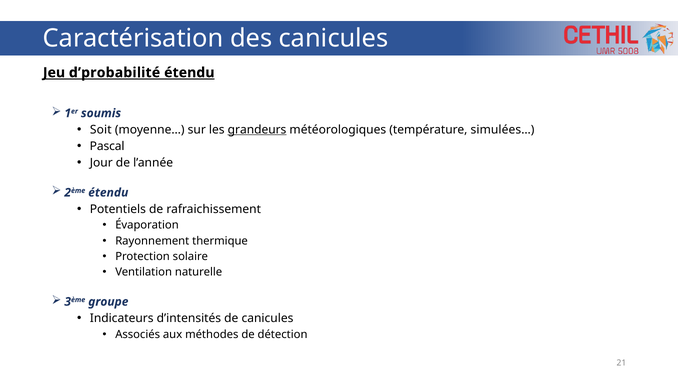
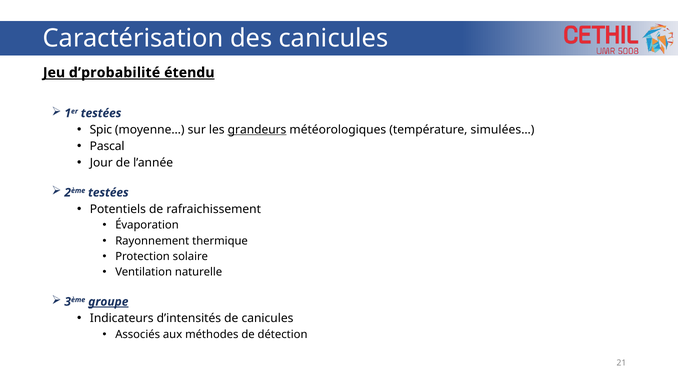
1er soumis: soumis -> testées
Soit: Soit -> Spic
2ème étendu: étendu -> testées
groupe underline: none -> present
